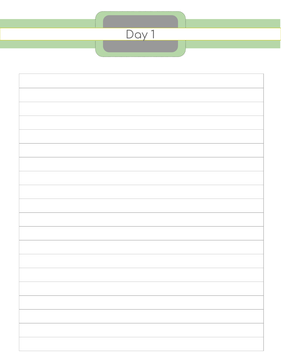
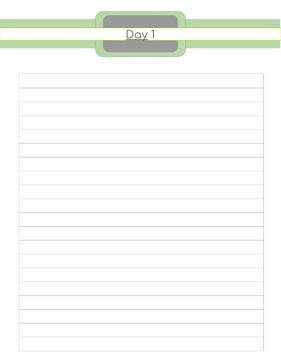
Day underline: none -> present
